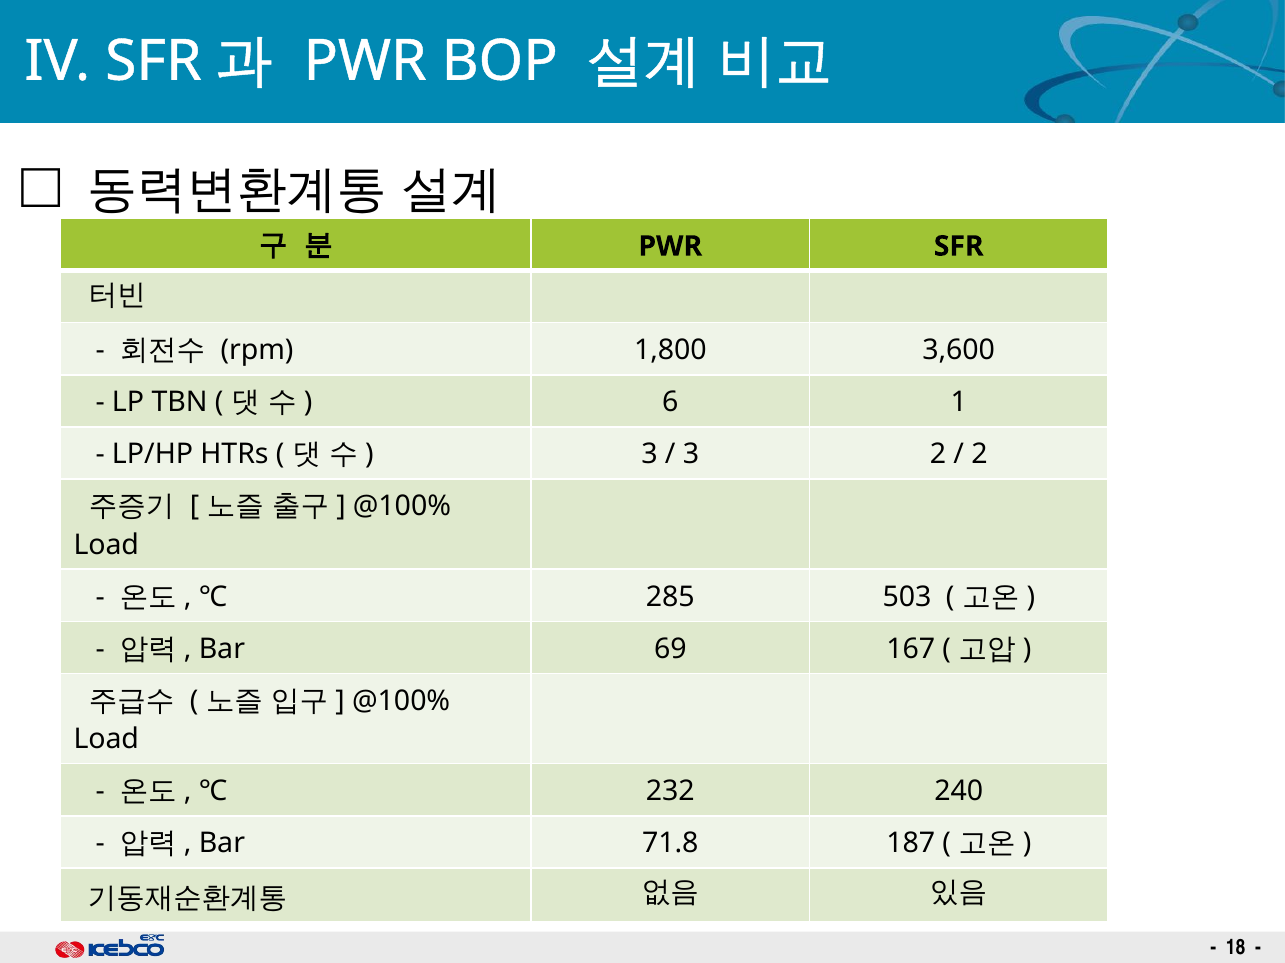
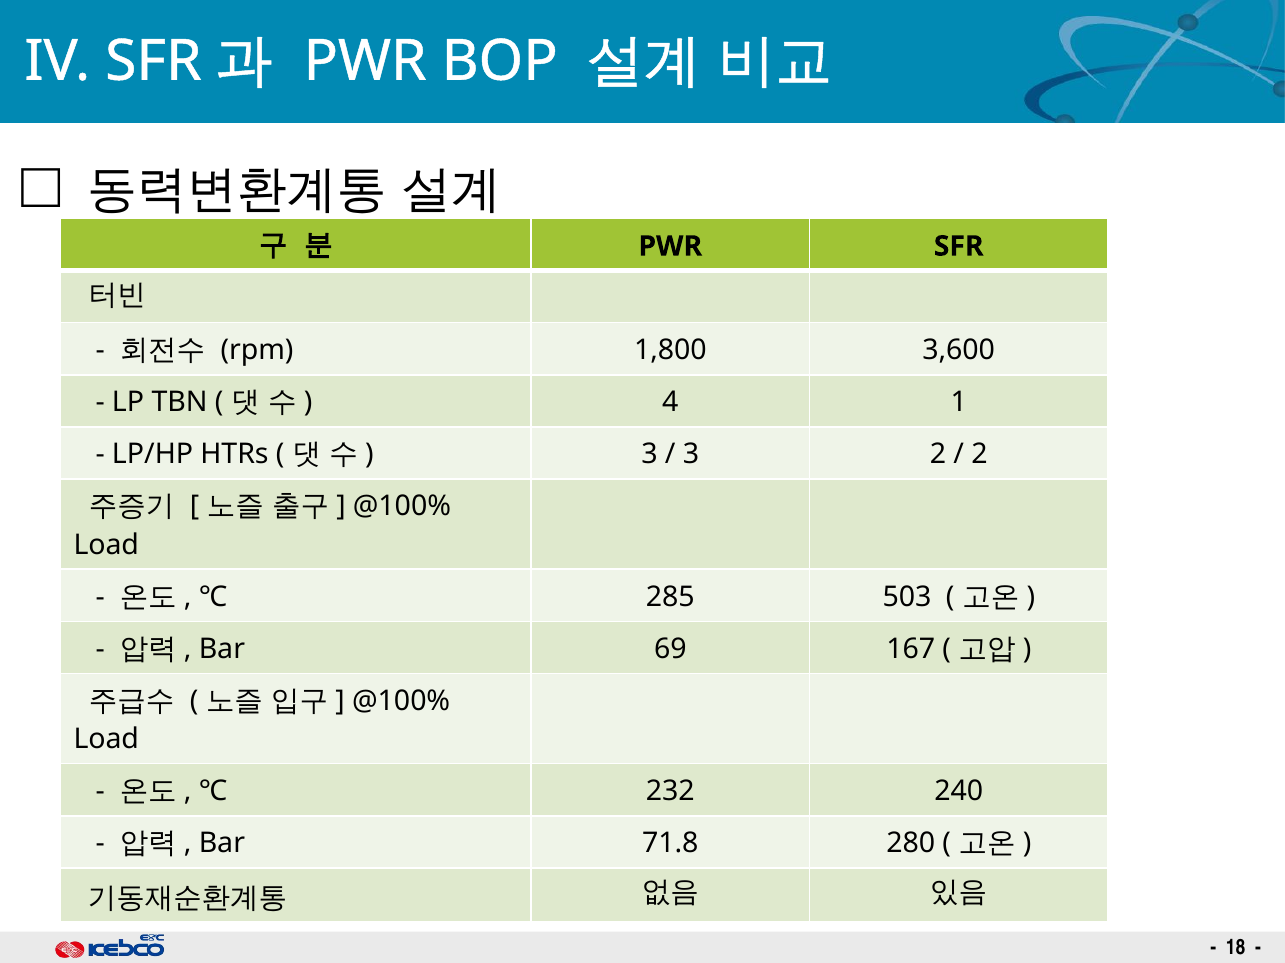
6: 6 -> 4
187: 187 -> 280
